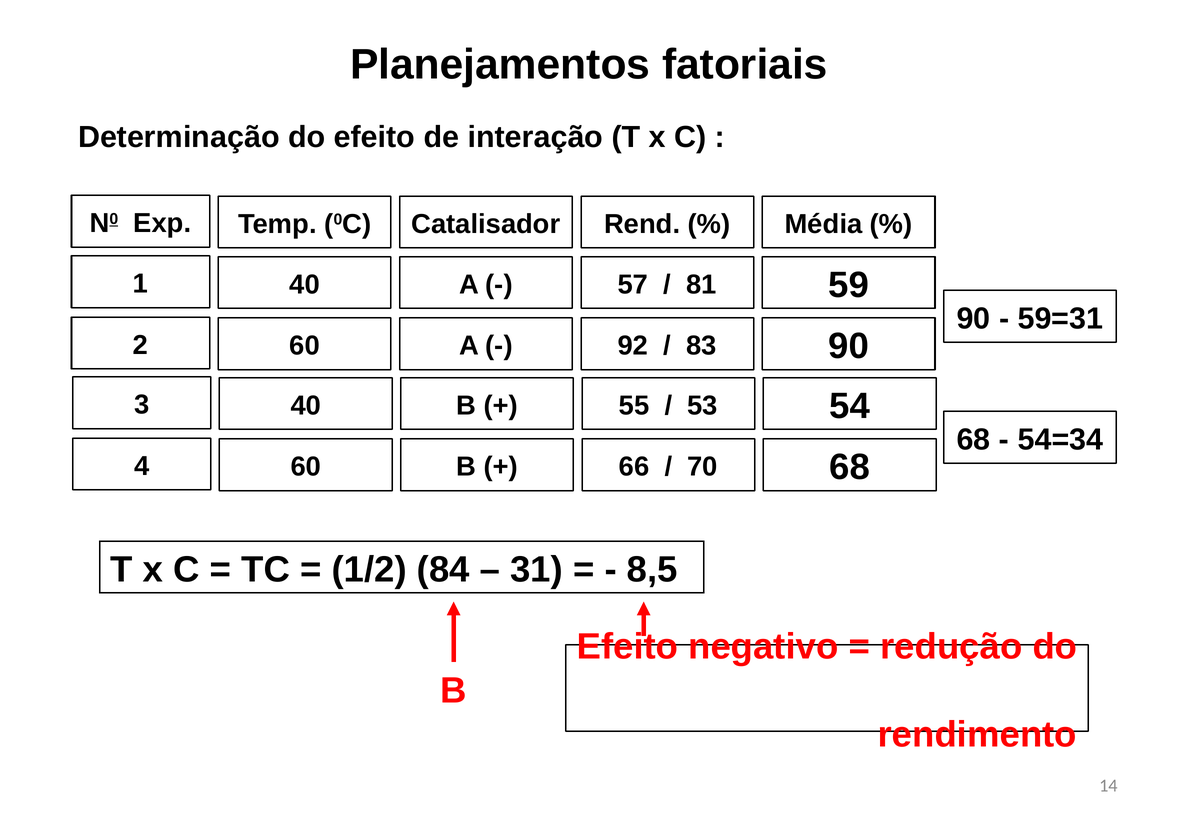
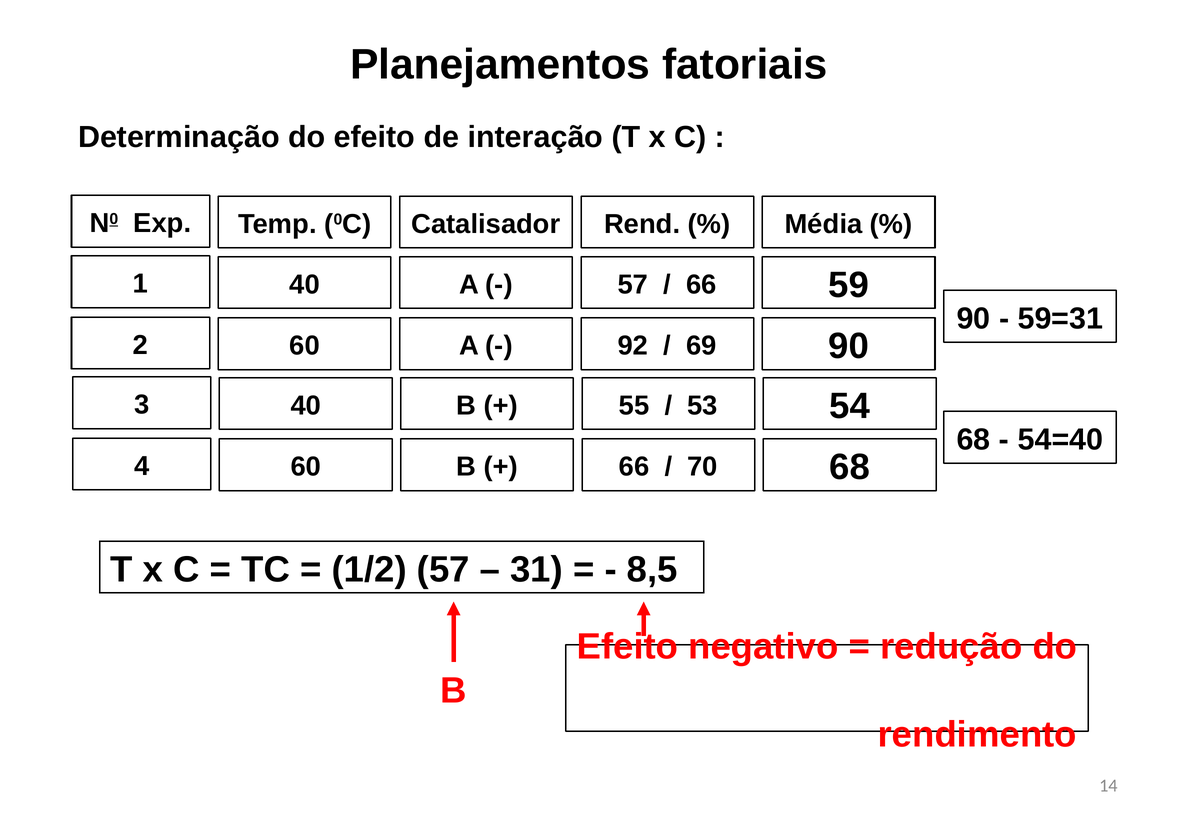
81 at (701, 284): 81 -> 66
83: 83 -> 69
54=34: 54=34 -> 54=40
1/2 84: 84 -> 57
